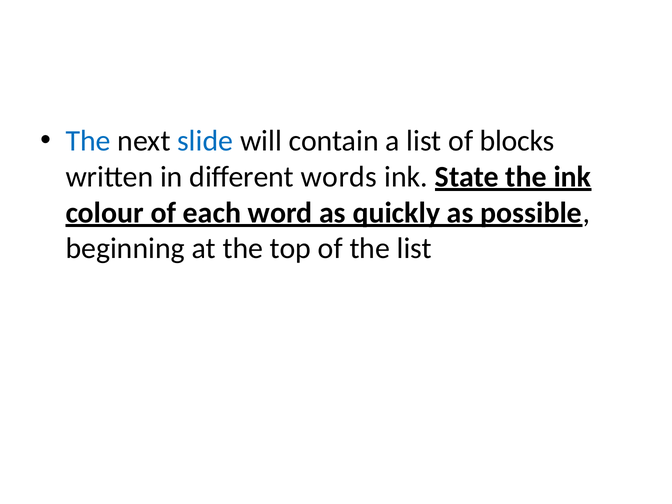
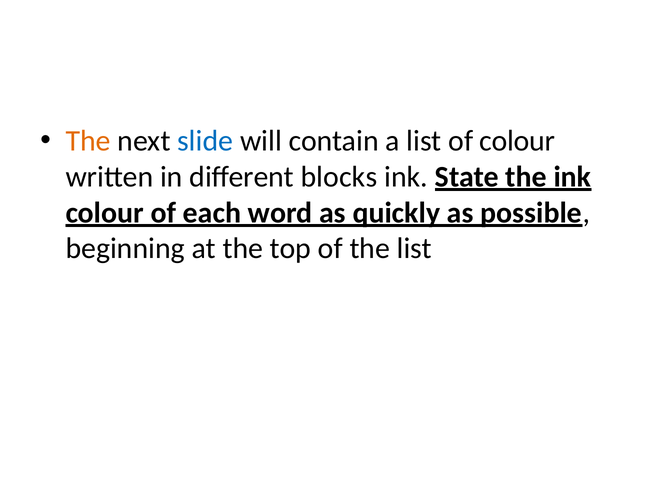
The at (88, 141) colour: blue -> orange
of blocks: blocks -> colour
words: words -> blocks
